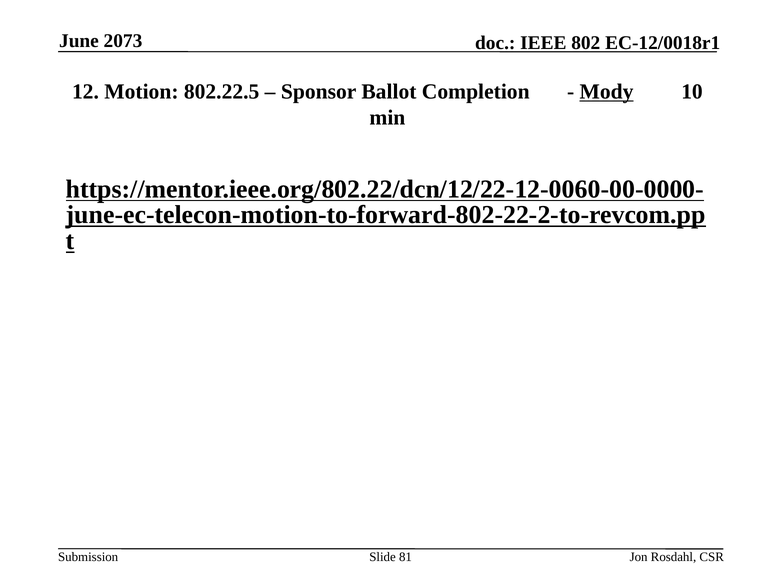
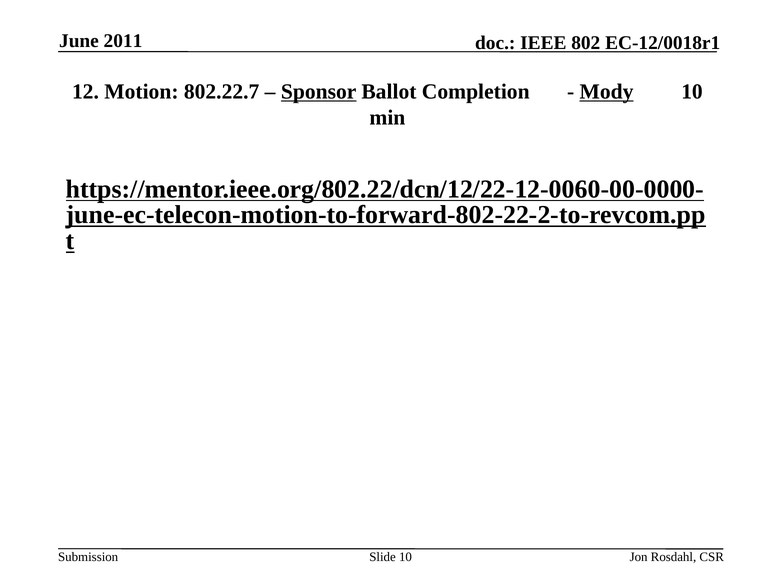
2073: 2073 -> 2011
802.22.5: 802.22.5 -> 802.22.7
Sponsor underline: none -> present
Slide 81: 81 -> 10
